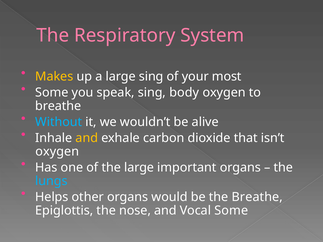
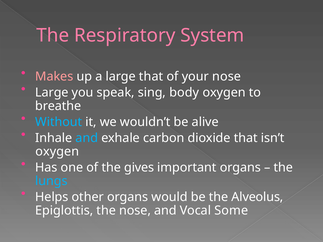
Makes colour: yellow -> pink
large sing: sing -> that
your most: most -> nose
Some at (52, 92): Some -> Large
and at (87, 138) colour: yellow -> light blue
the large: large -> gives
the Breathe: Breathe -> Alveolus
